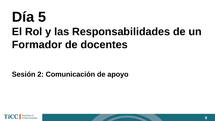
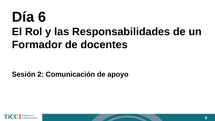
5: 5 -> 6
